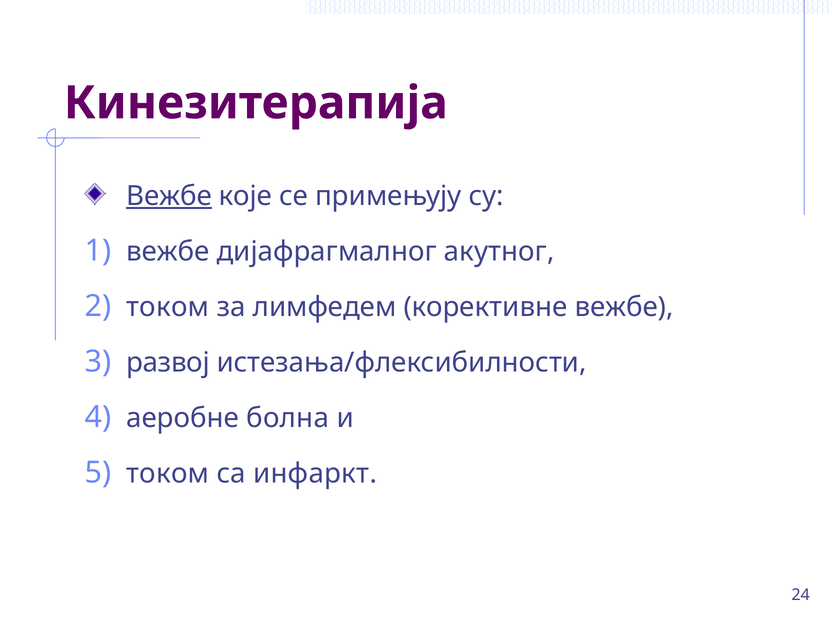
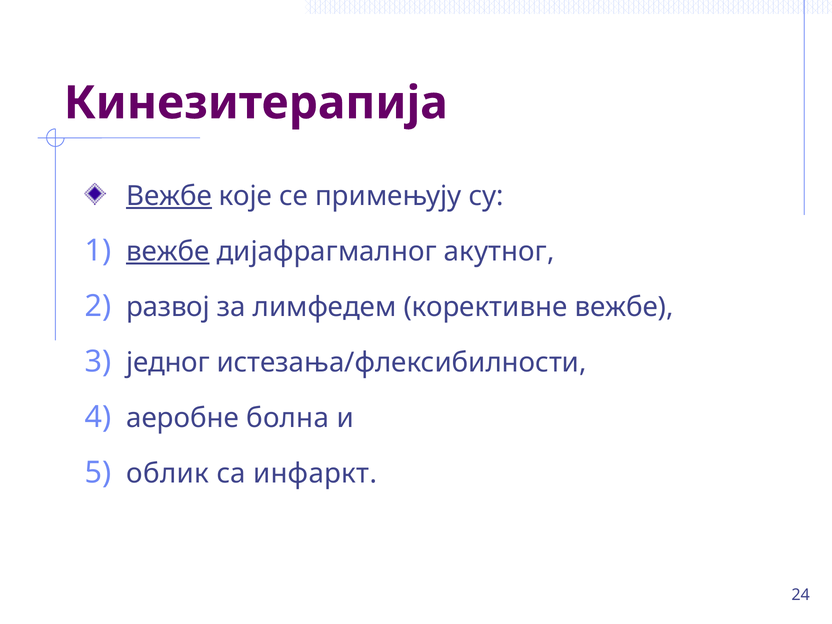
вежбе at (168, 252) underline: none -> present
током at (168, 307): током -> развој
развој: развој -> једног
током at (168, 473): током -> облик
